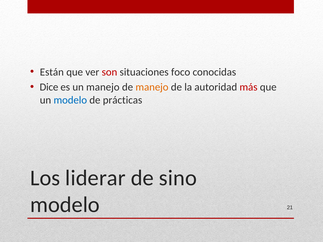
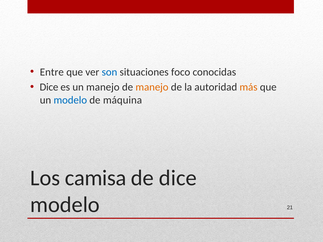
Están: Están -> Entre
son colour: red -> blue
más colour: red -> orange
prácticas: prácticas -> máquina
liderar: liderar -> camisa
de sino: sino -> dice
